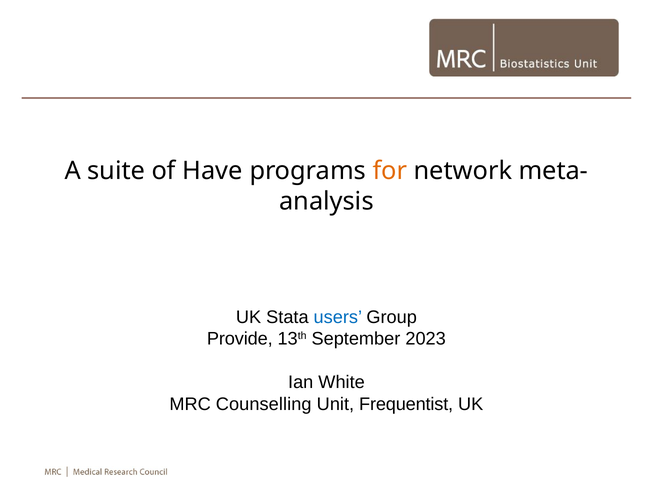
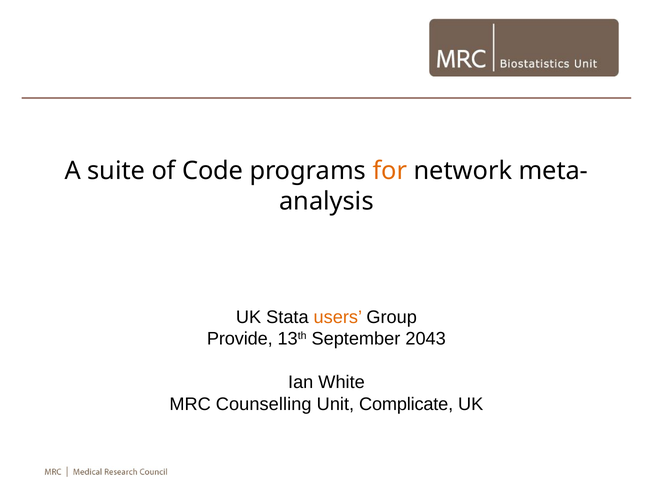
Have: Have -> Code
users colour: blue -> orange
2023: 2023 -> 2043
Frequentist: Frequentist -> Complicate
